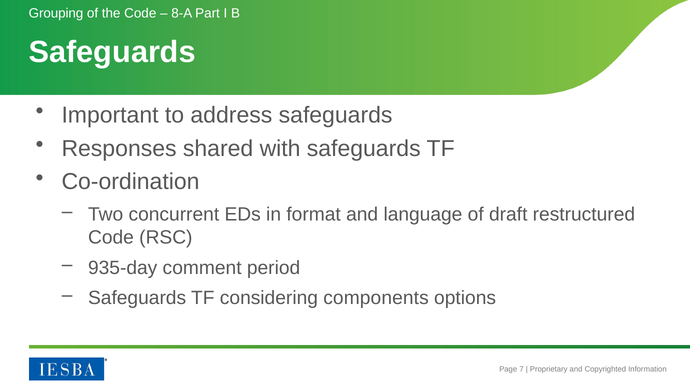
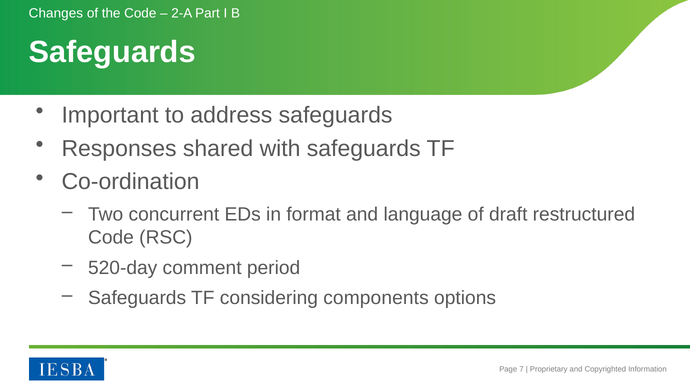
Grouping: Grouping -> Changes
8-A: 8-A -> 2-A
935-day: 935-day -> 520-day
